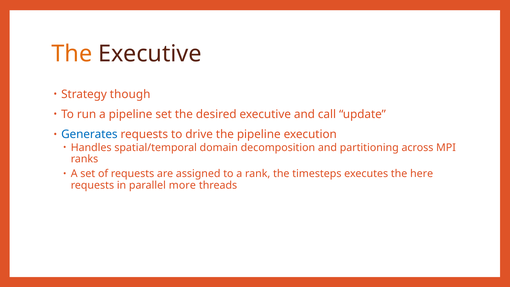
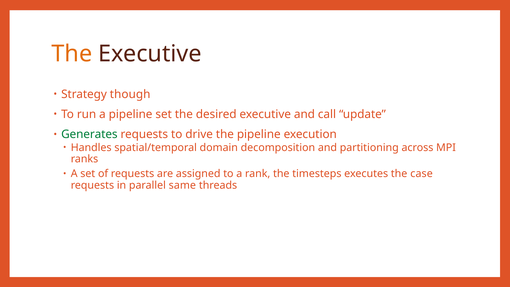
Generates colour: blue -> green
here: here -> case
more: more -> same
